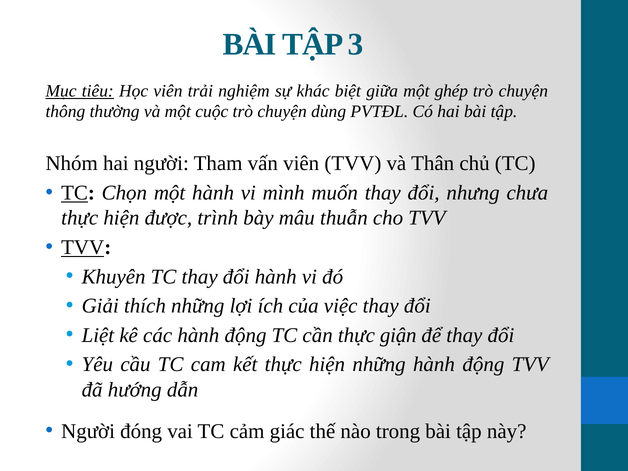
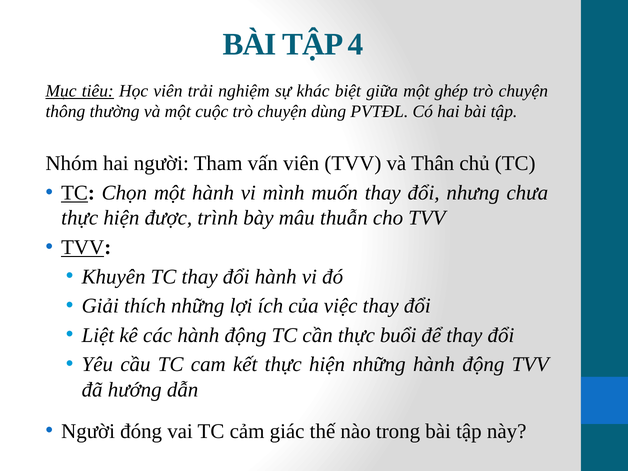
3: 3 -> 4
giận: giận -> buổi
